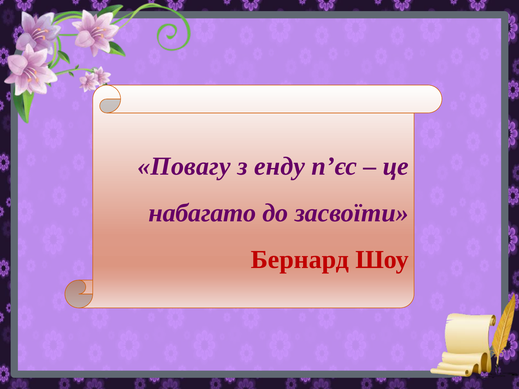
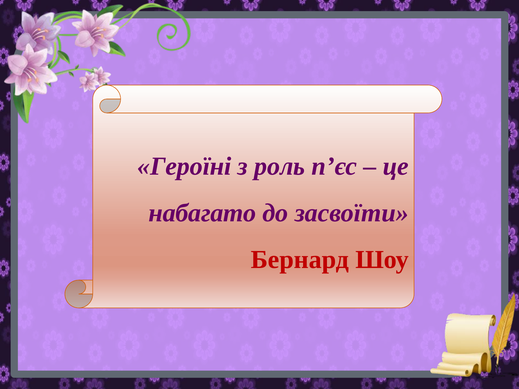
Повагу: Повагу -> Героїні
енду: енду -> роль
